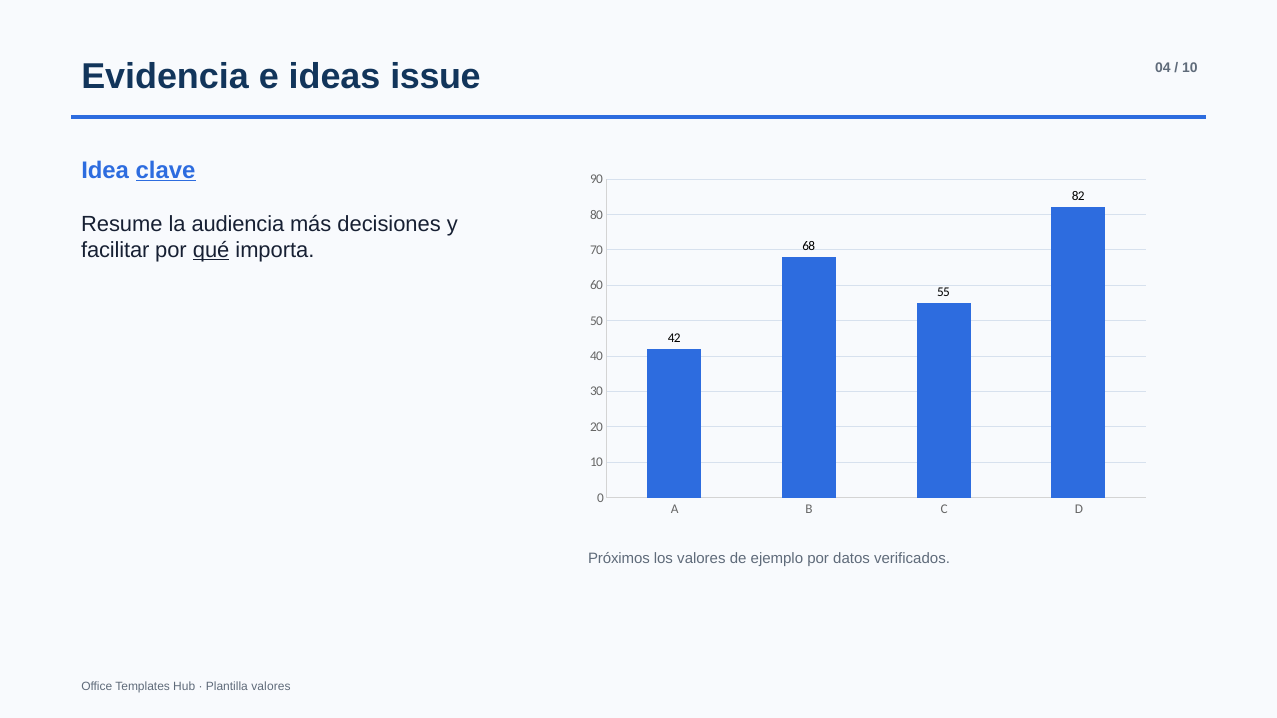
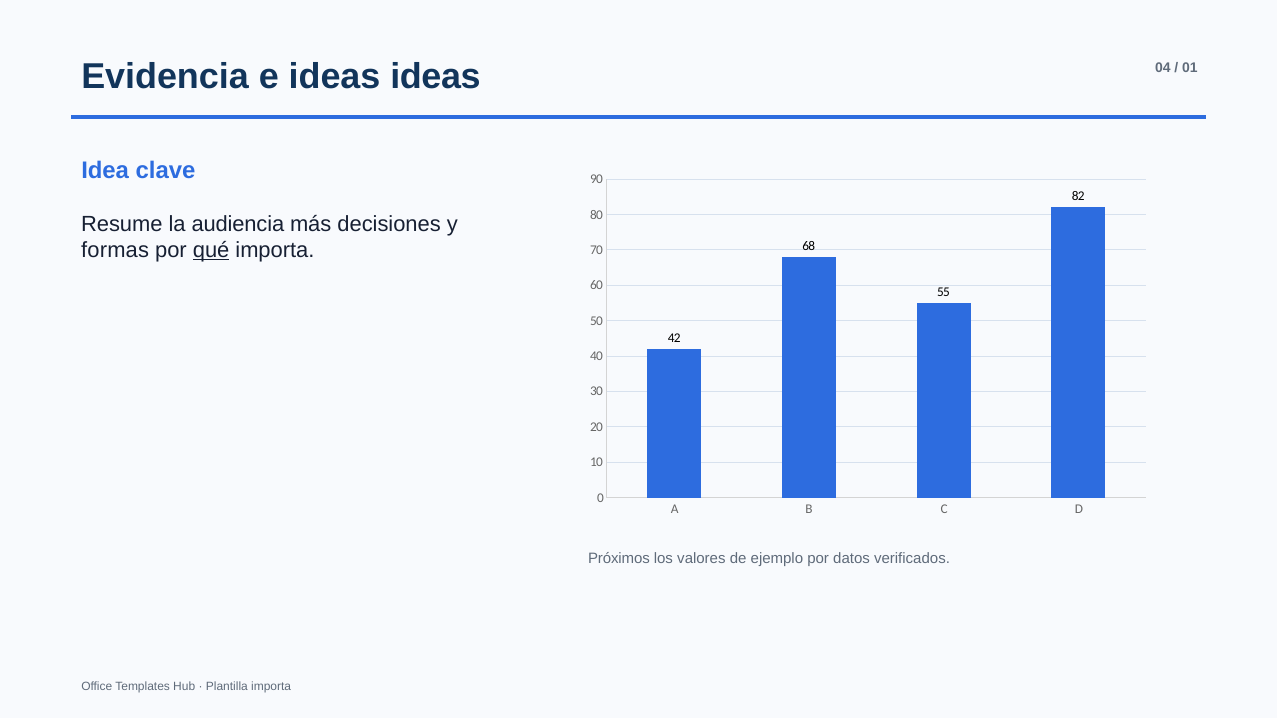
ideas issue: issue -> ideas
10 at (1190, 68): 10 -> 01
clave underline: present -> none
facilitar: facilitar -> formas
Plantilla valores: valores -> importa
